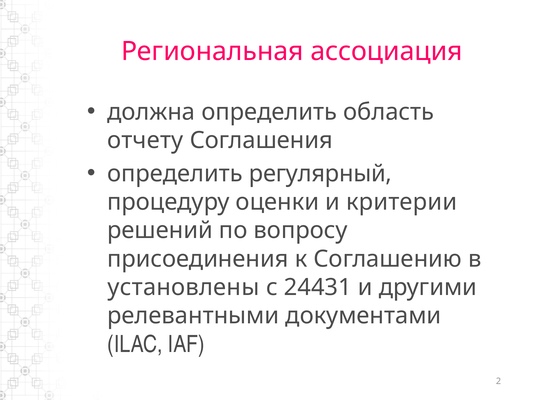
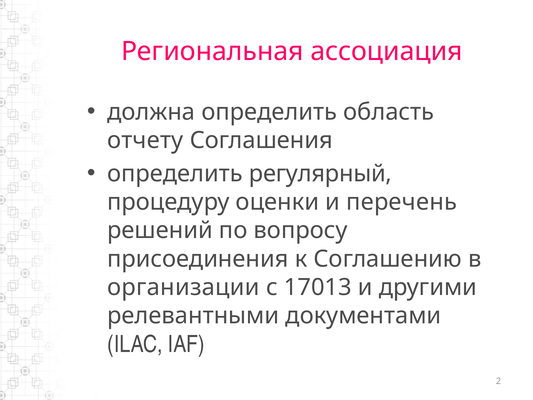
критерии: критерии -> перечень
установлены: установлены -> организации
24431: 24431 -> 17013
